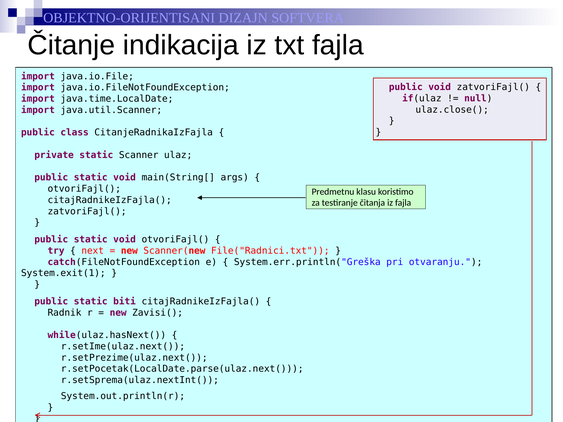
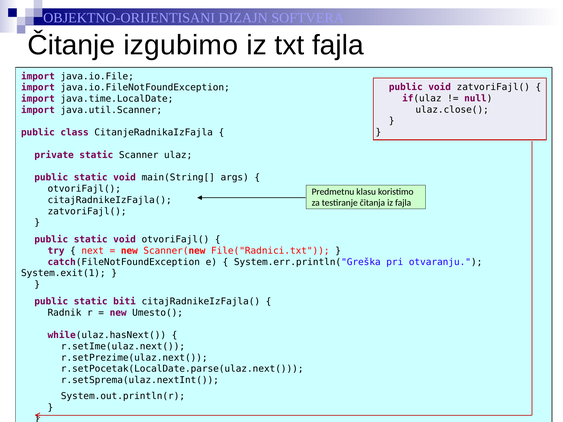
indikacija: indikacija -> izgubimo
Zavisi(: Zavisi( -> Umesto(
